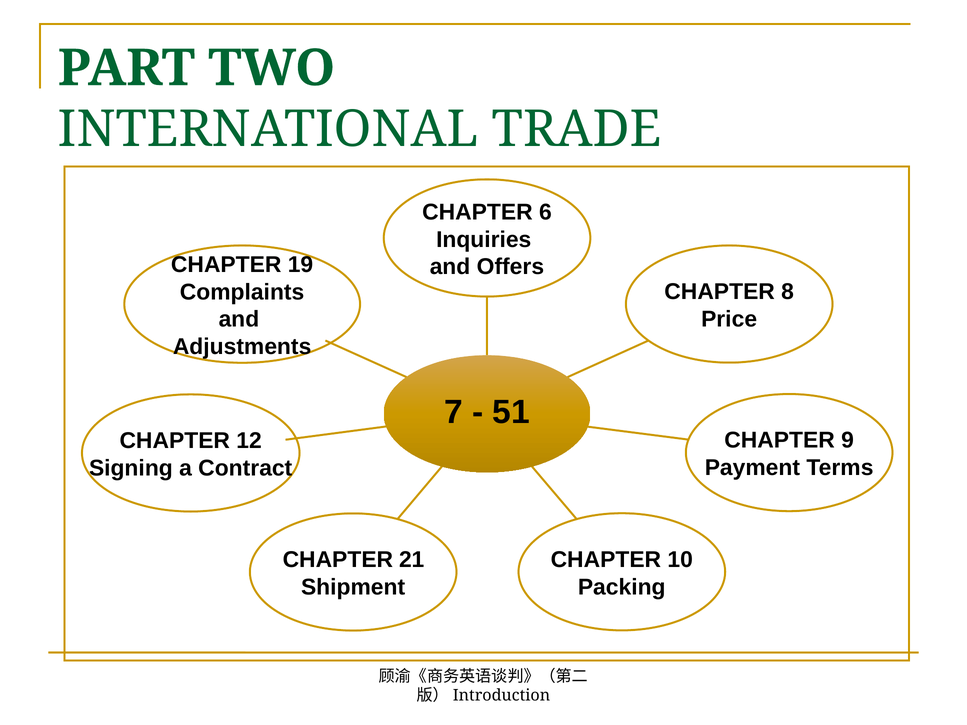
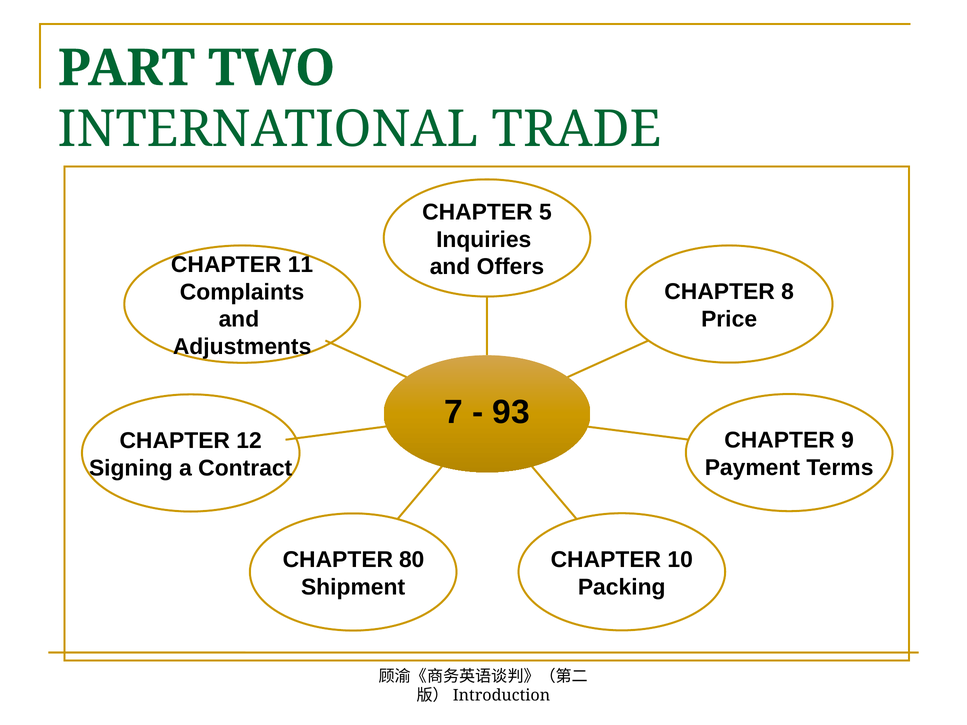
6: 6 -> 5
19: 19 -> 11
51: 51 -> 93
21: 21 -> 80
